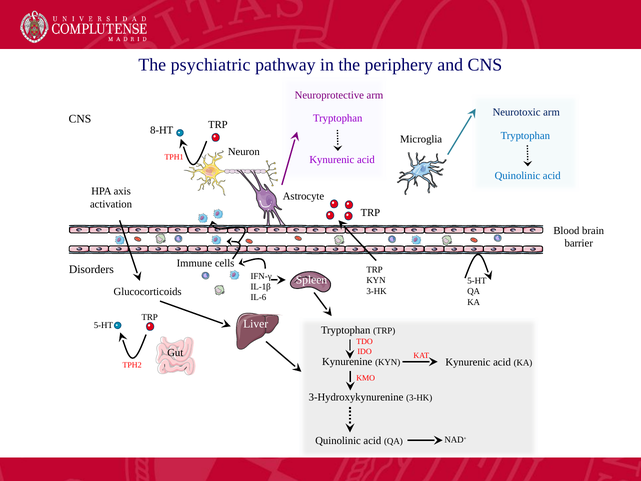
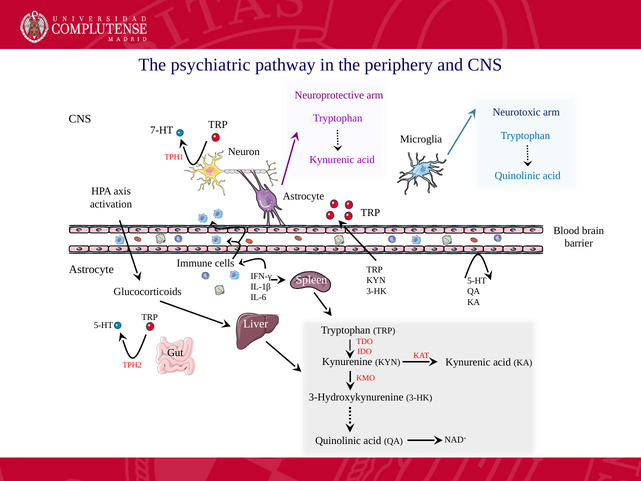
8-HT: 8-HT -> 7-HT
Disorders at (91, 269): Disorders -> Astrocyte
